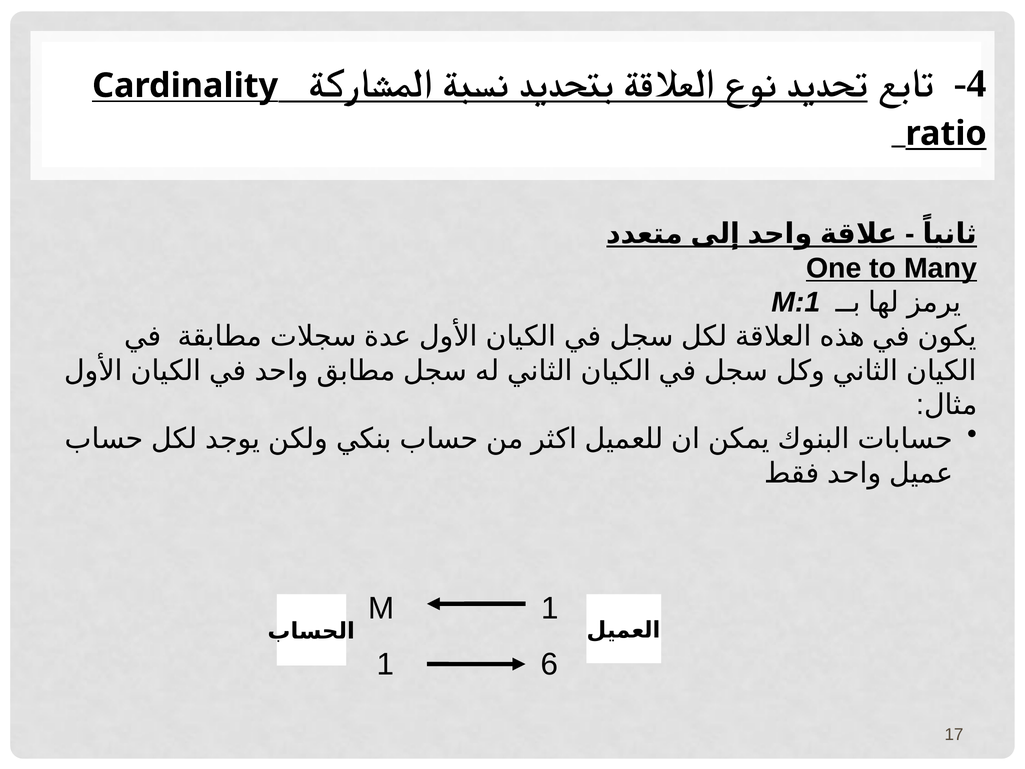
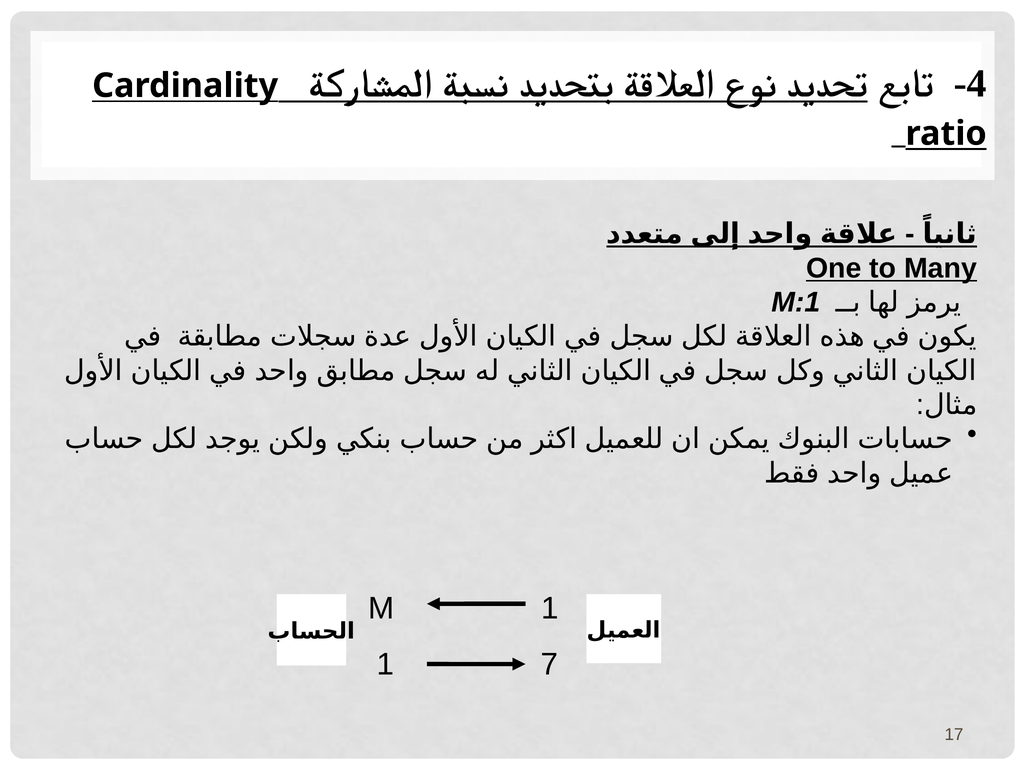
6: 6 -> 7
